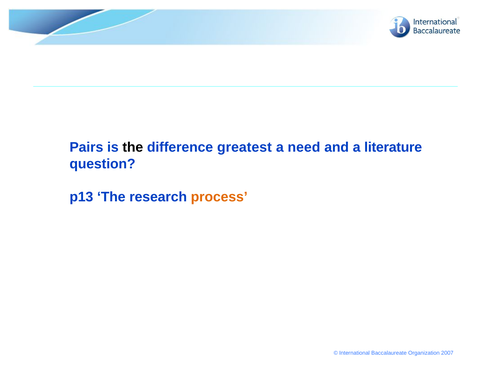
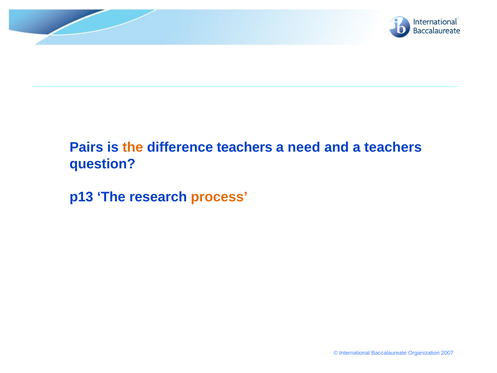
the at (133, 147) colour: black -> orange
difference greatest: greatest -> teachers
a literature: literature -> teachers
